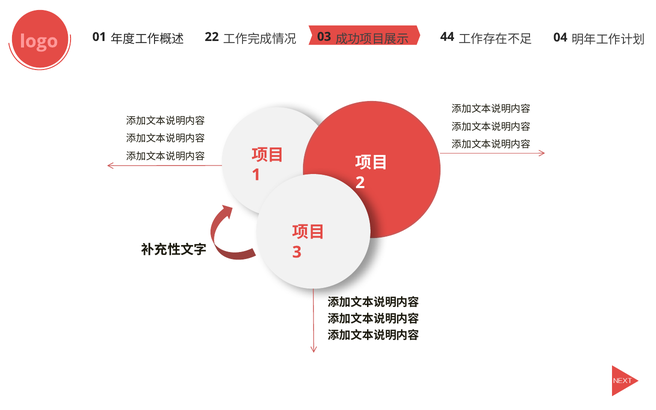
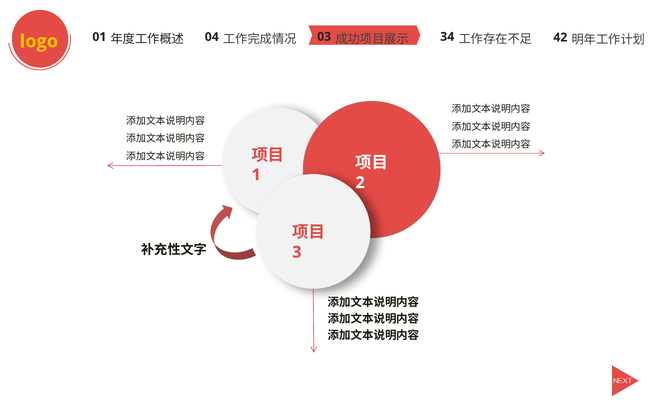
logo colour: pink -> yellow
22: 22 -> 04
44: 44 -> 34
04: 04 -> 42
